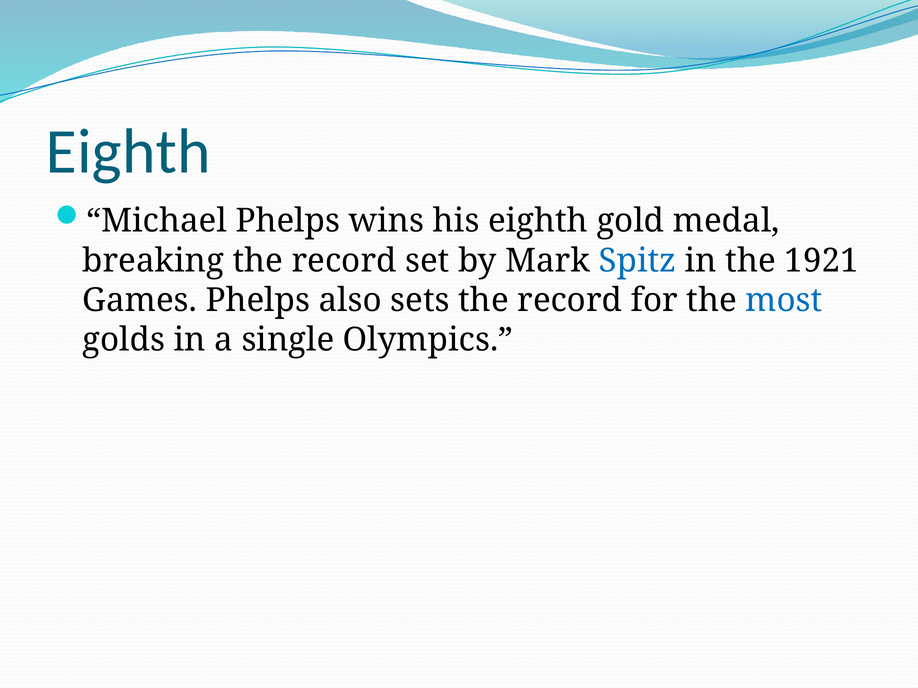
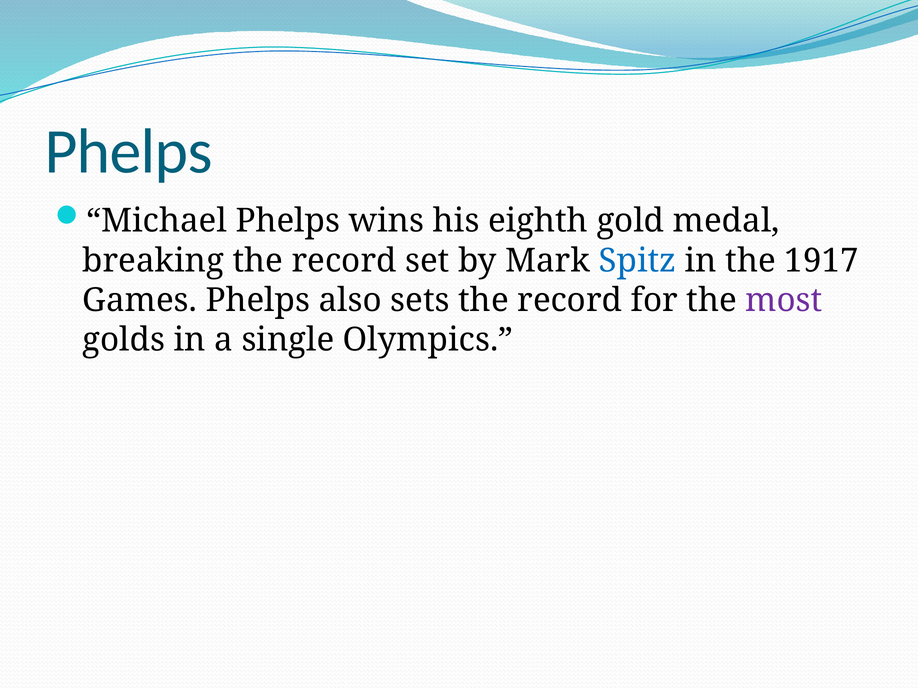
Eighth at (128, 152): Eighth -> Phelps
1921: 1921 -> 1917
most colour: blue -> purple
